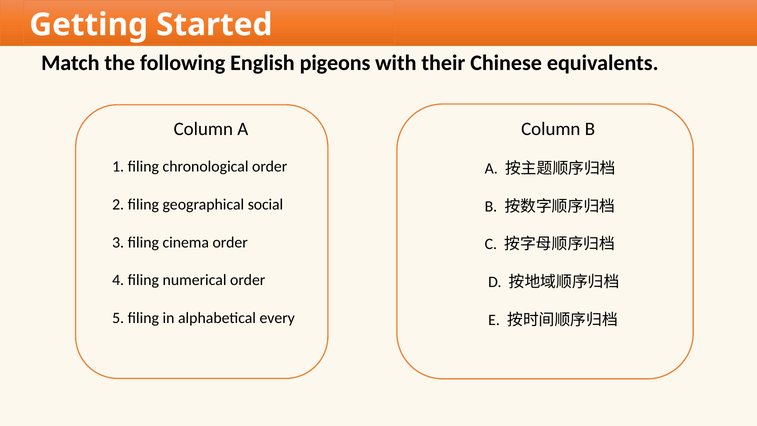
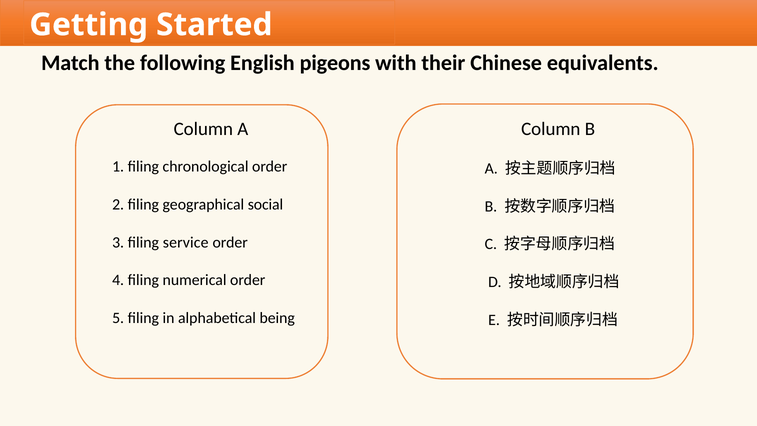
cinema: cinema -> service
every: every -> being
